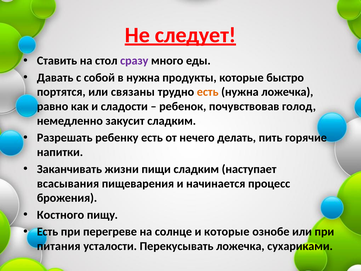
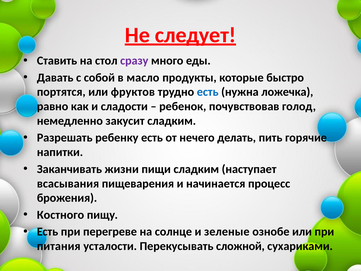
в нужна: нужна -> масло
связаны: связаны -> фруктов
есть at (208, 92) colour: orange -> blue
и которые: которые -> зеленые
Перекусывать ложечка: ложечка -> сложной
